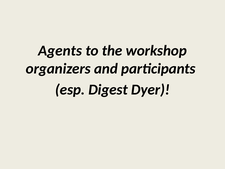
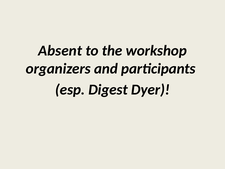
Agents: Agents -> Absent
